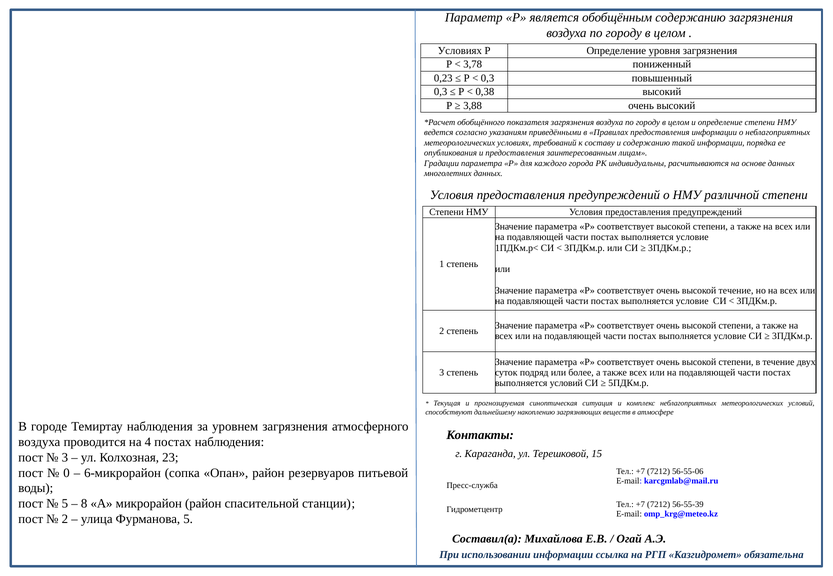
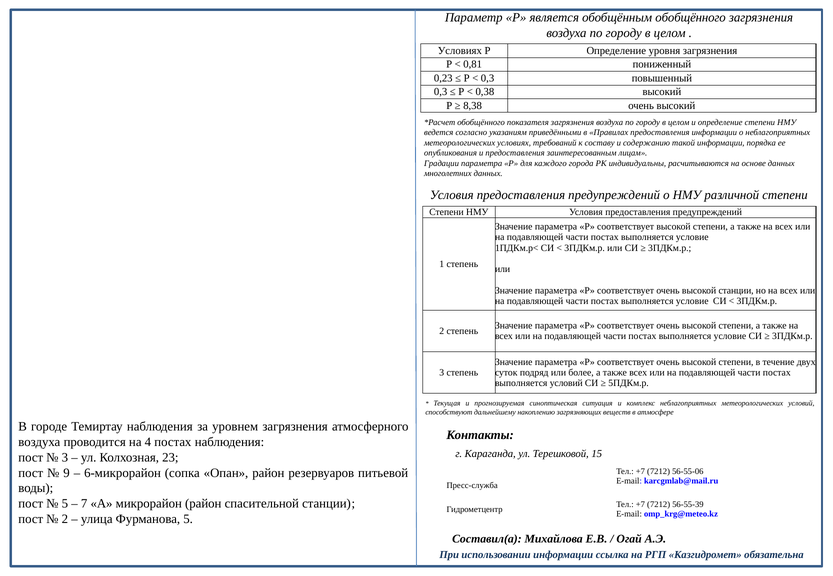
обобщённым содержанию: содержанию -> обобщённого
3,78: 3,78 -> 0,81
3,88: 3,88 -> 8,38
высокой течение: течение -> станции
0: 0 -> 9
8: 8 -> 7
